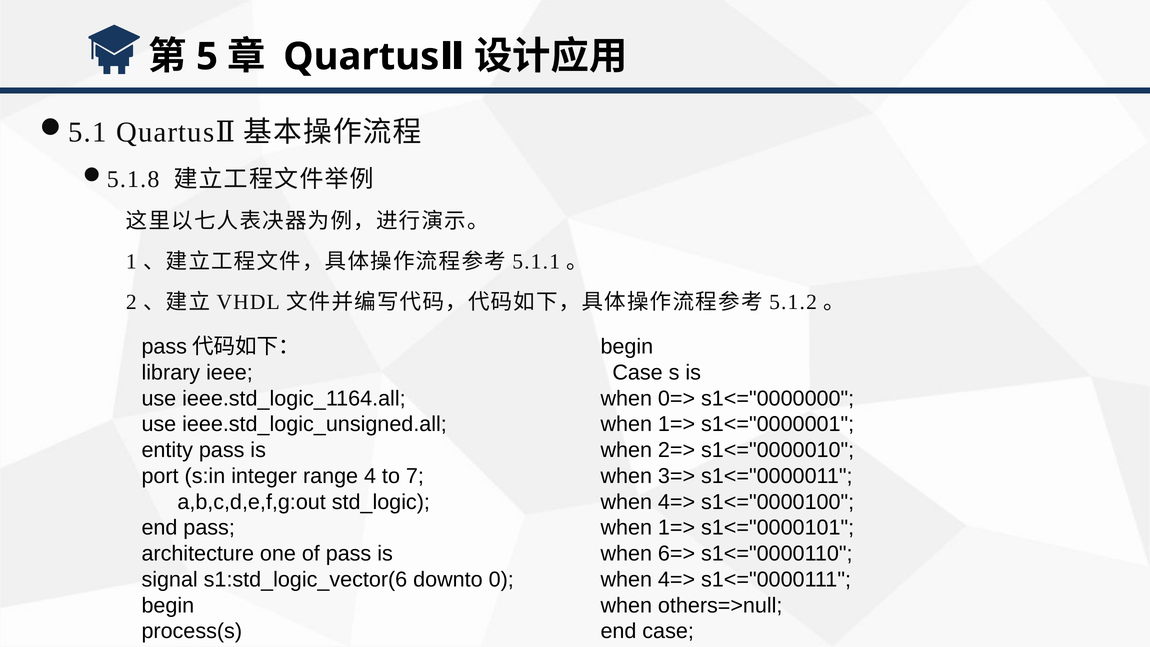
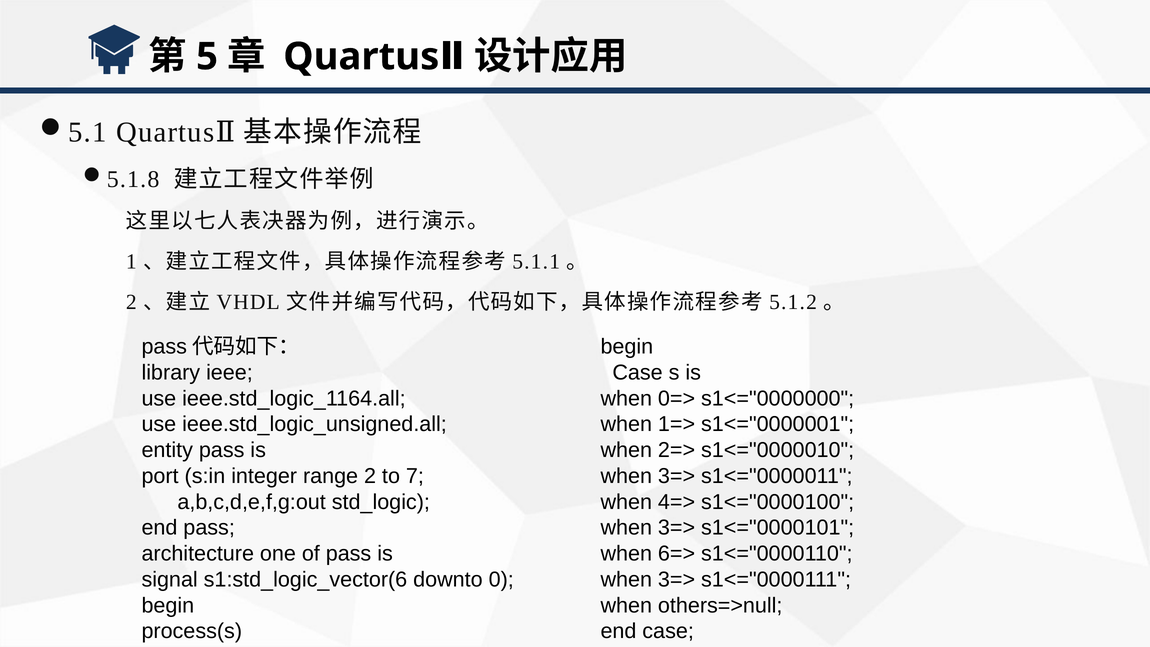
range 4: 4 -> 2
1=> at (677, 528): 1=> -> 3=>
4=> at (677, 579): 4=> -> 3=>
